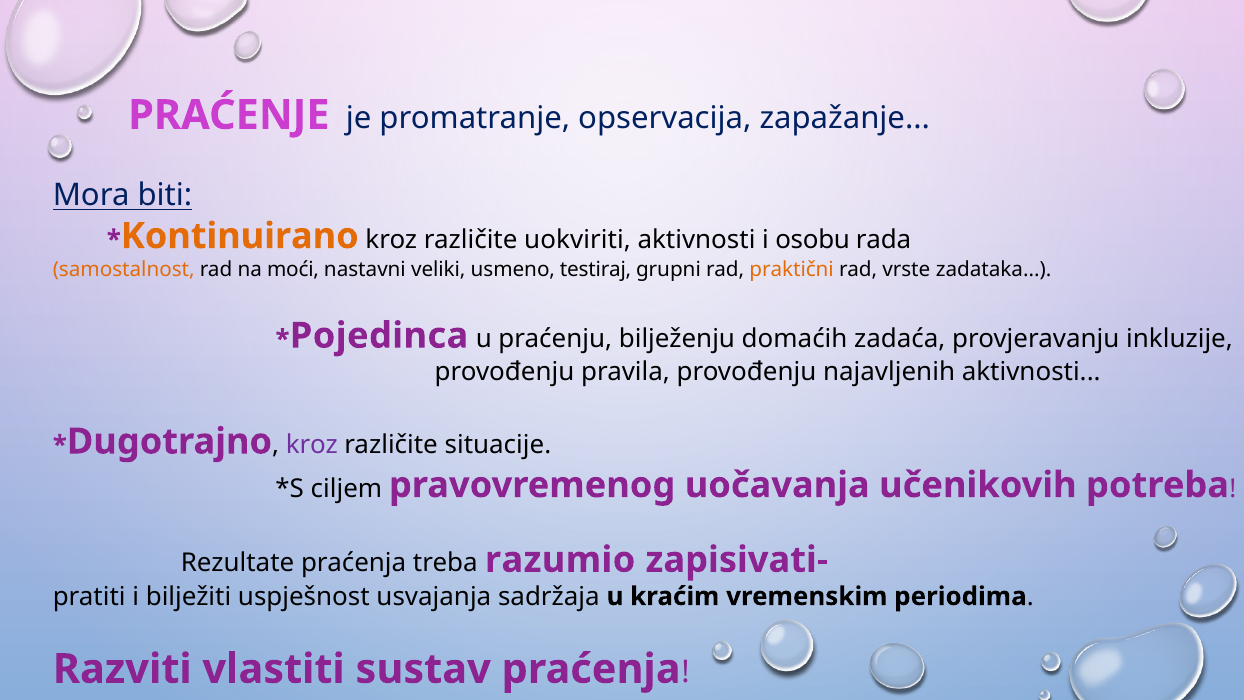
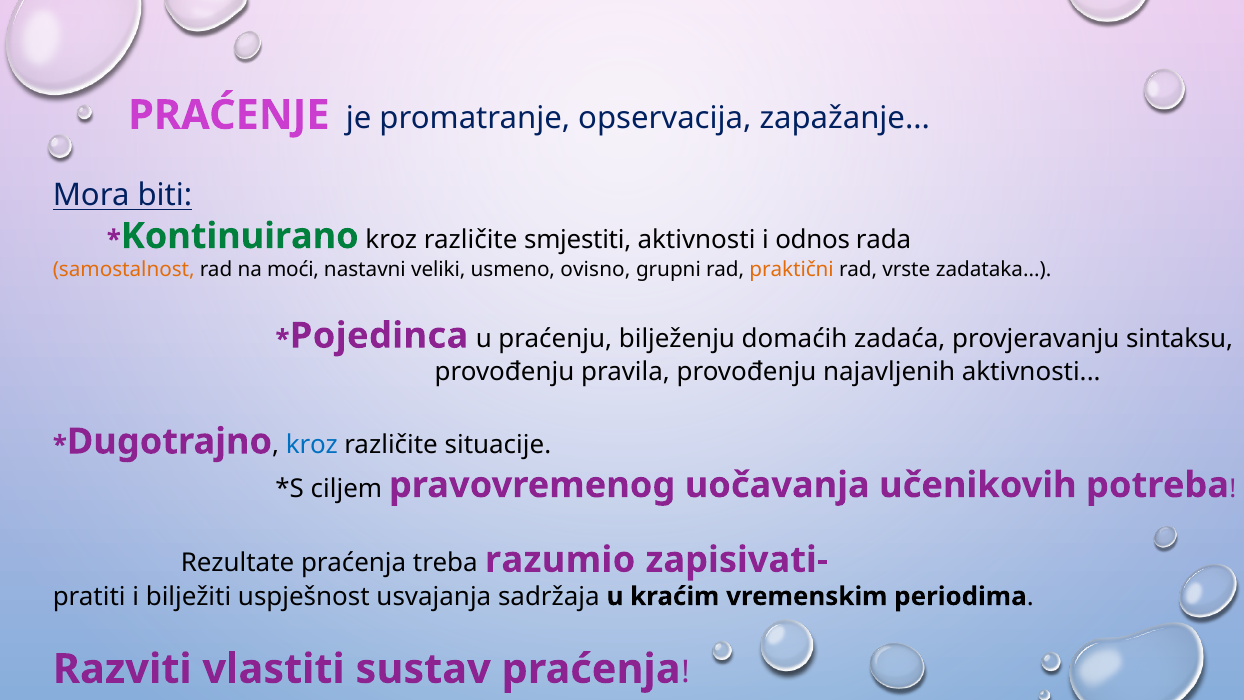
Kontinuirano colour: orange -> green
uokviriti: uokviriti -> smjestiti
osobu: osobu -> odnos
testiraj: testiraj -> ovisno
inkluzije: inkluzije -> sintaksu
kroz at (312, 445) colour: purple -> blue
